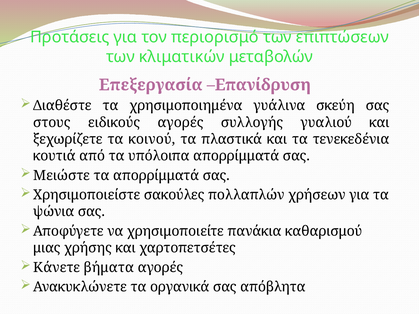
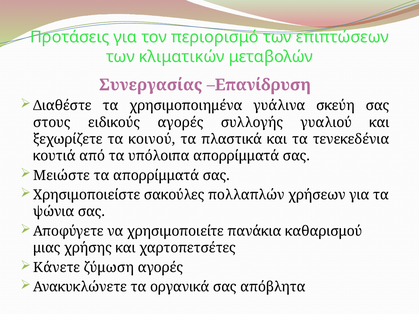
Επεξεργασία: Επεξεργασία -> Συνεργασίας
βήματα: βήματα -> ζύμωση
